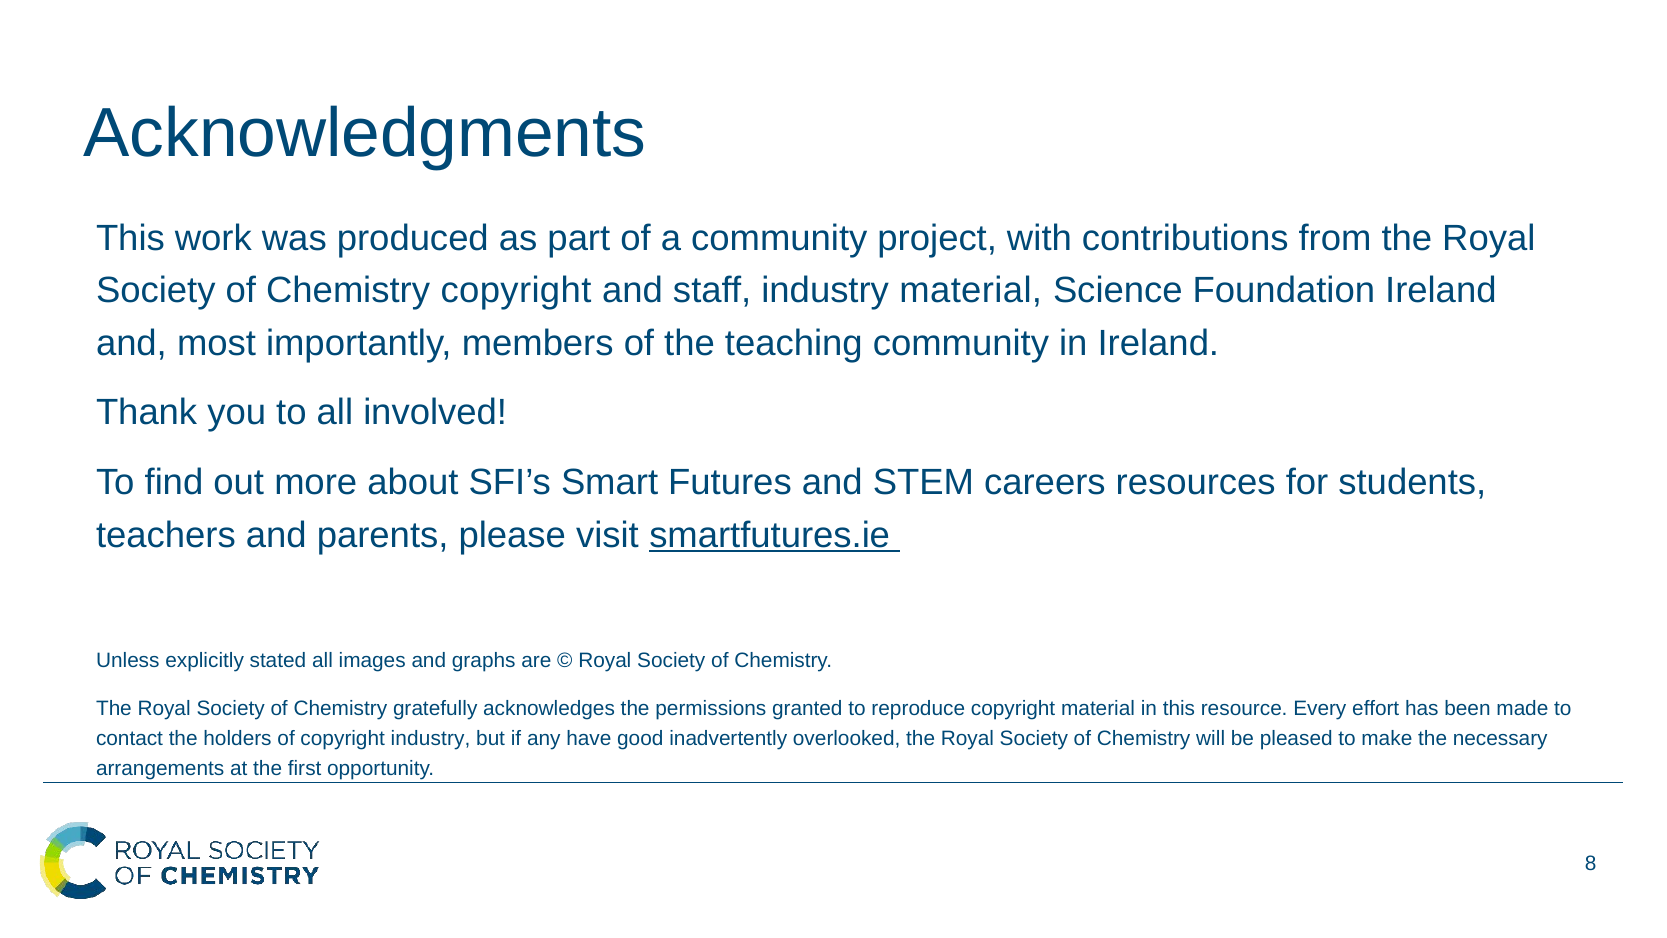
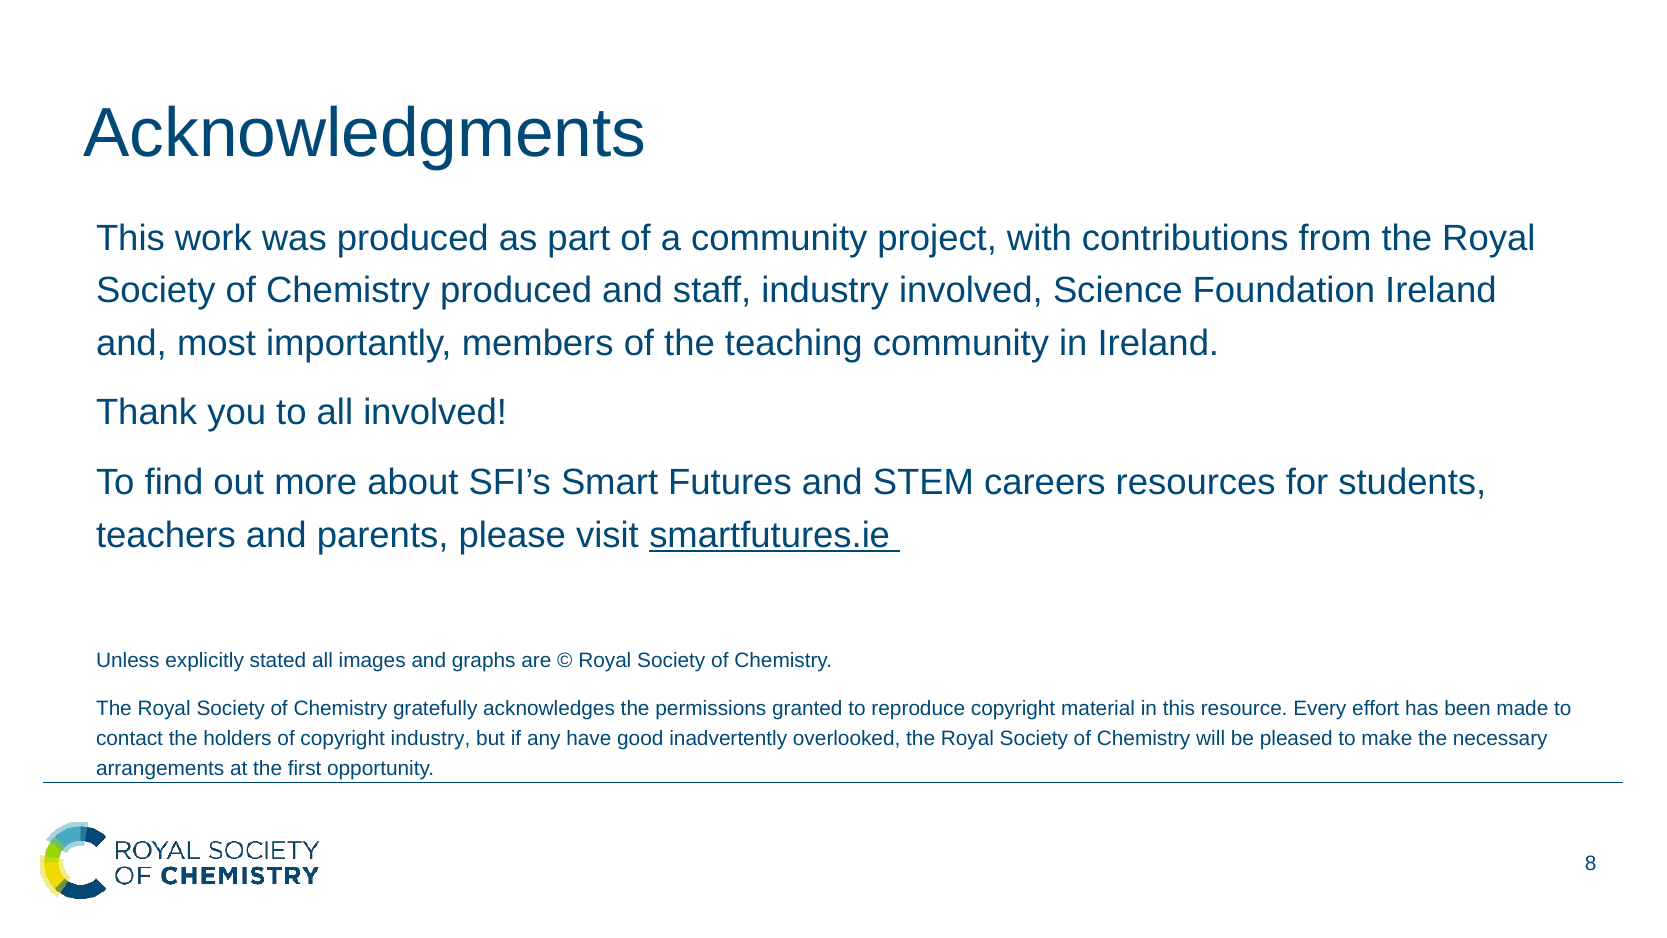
Chemistry copyright: copyright -> produced
industry material: material -> involved
